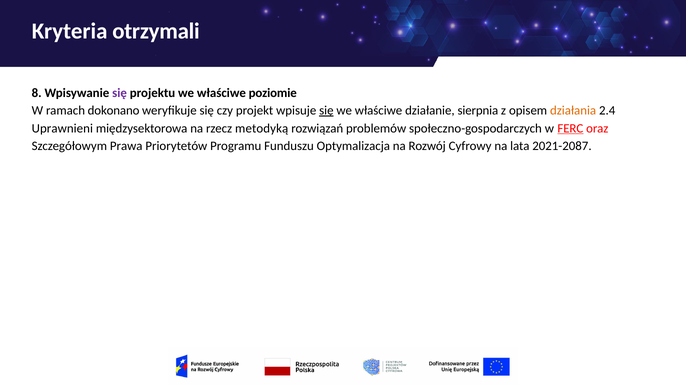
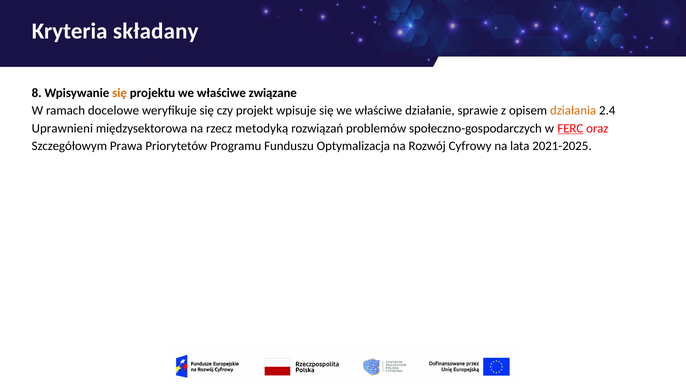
otrzymali: otrzymali -> składany
się at (120, 93) colour: purple -> orange
poziomie: poziomie -> związane
dokonano: dokonano -> docelowe
się at (326, 111) underline: present -> none
sierpnia: sierpnia -> sprawie
2021-2087: 2021-2087 -> 2021-2025
